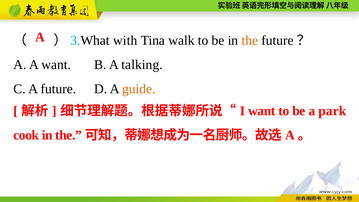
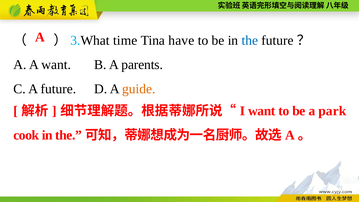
with: with -> time
walk: walk -> have
the at (250, 40) colour: orange -> blue
talking: talking -> parents
